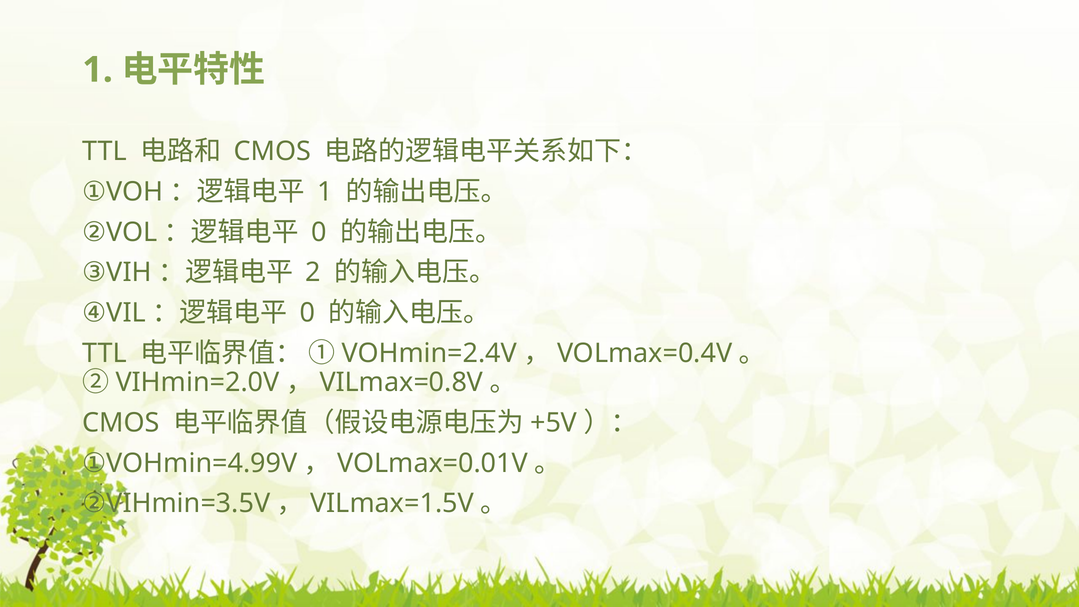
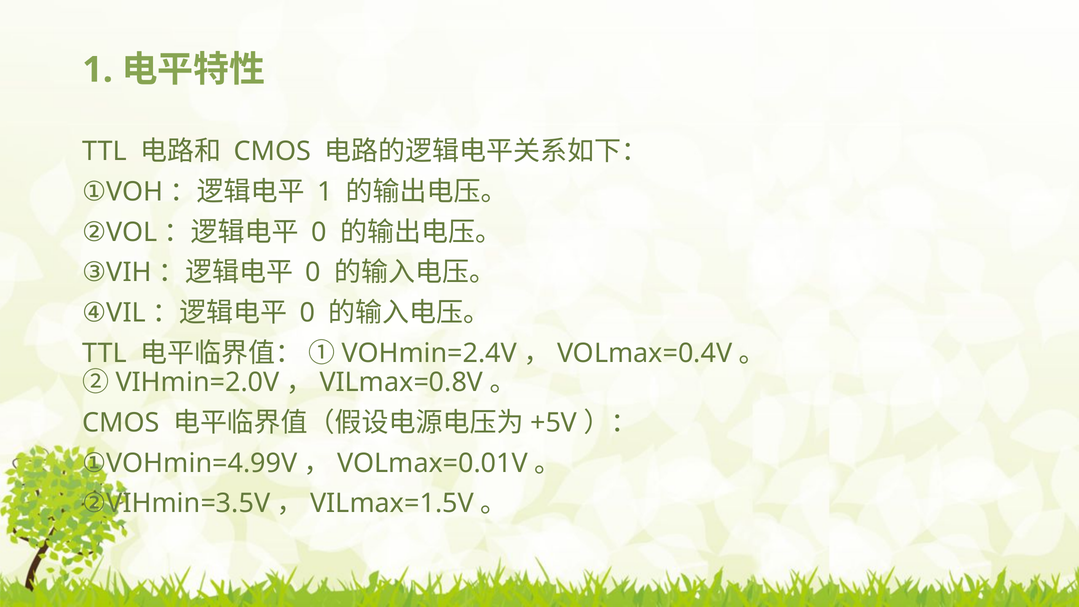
2 at (313, 273): 2 -> 0
